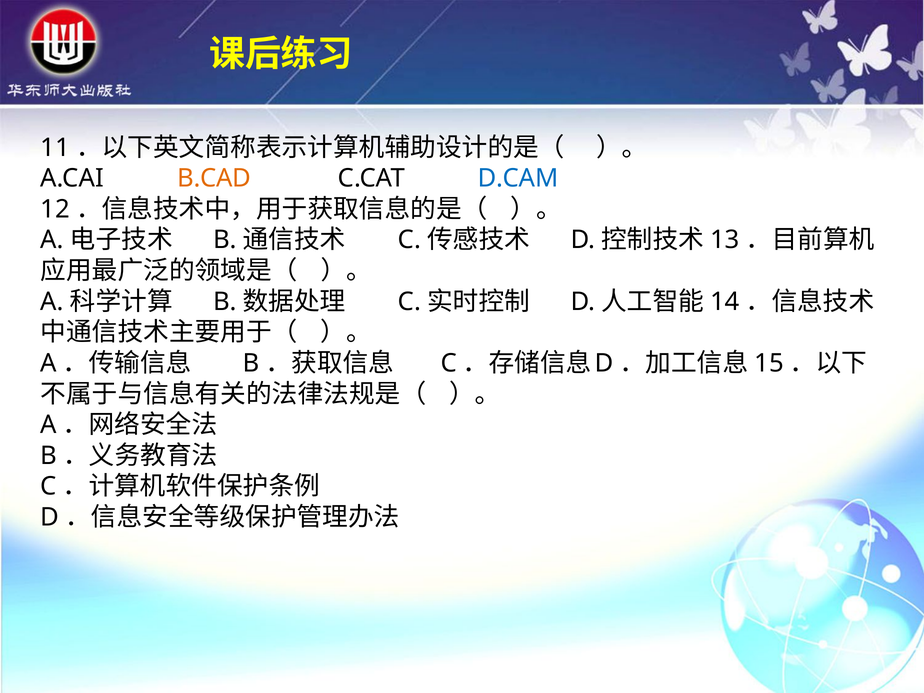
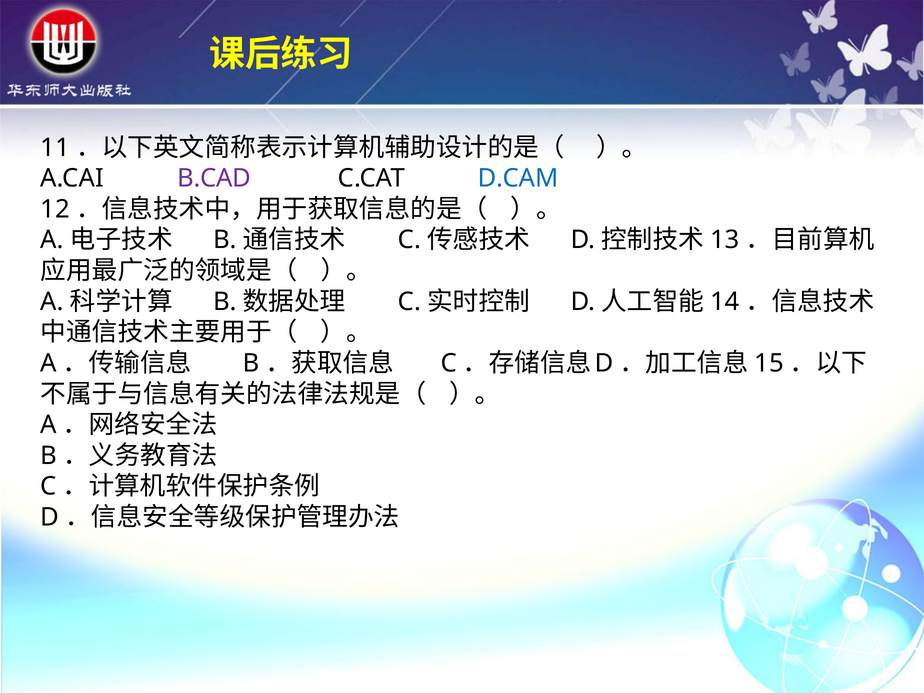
B.CAD colour: orange -> purple
